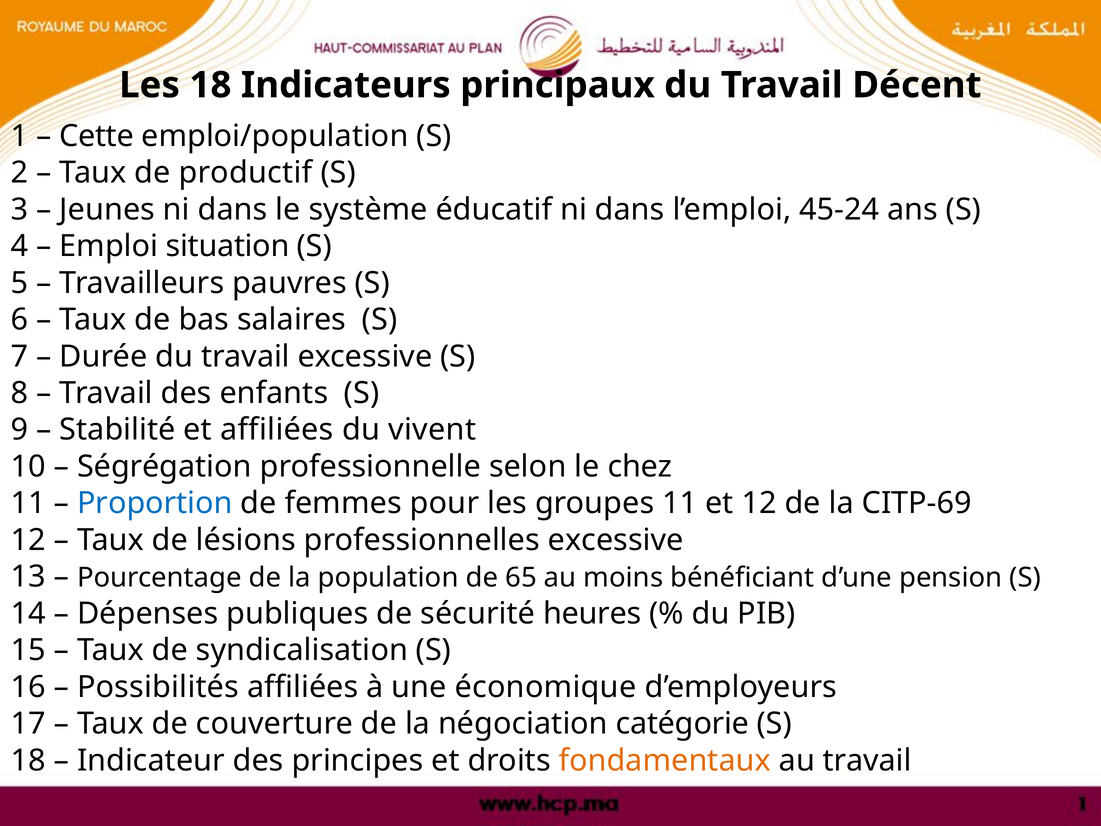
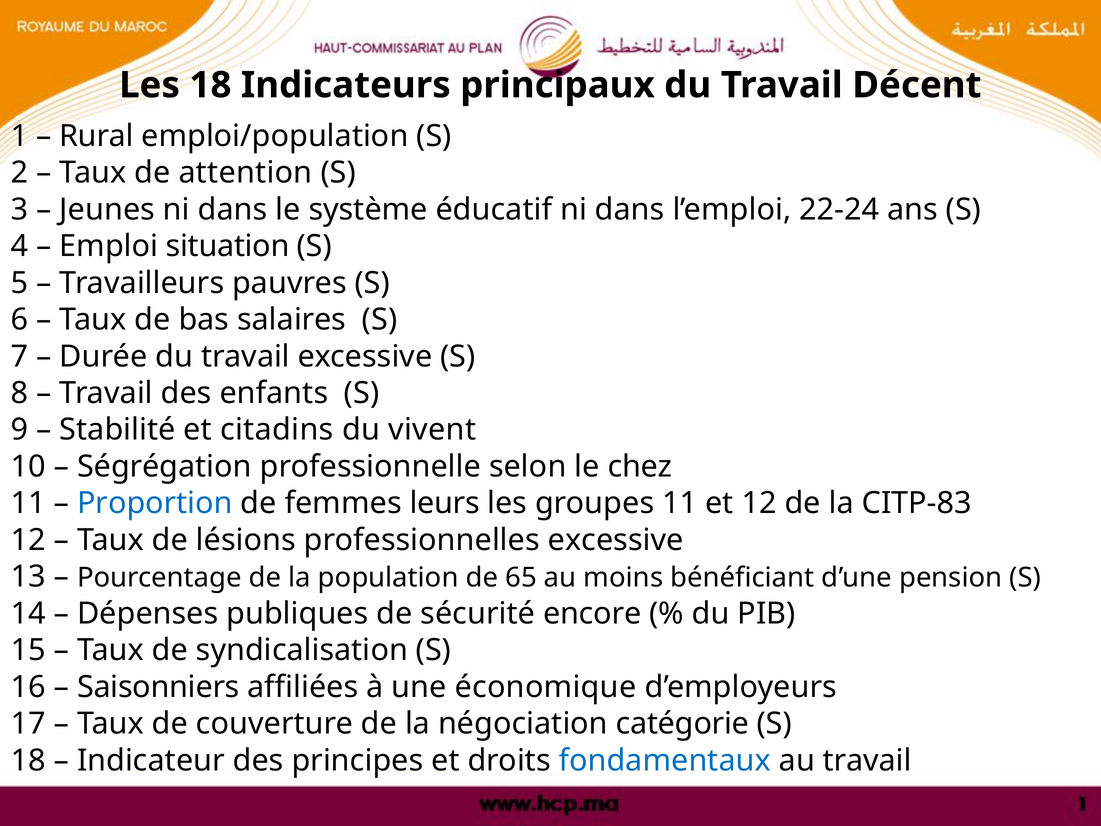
Cette: Cette -> Rural
productif: productif -> attention
45-24: 45-24 -> 22-24
et affiliées: affiliées -> citadins
pour: pour -> leurs
CITP-69: CITP-69 -> CITP-83
heures: heures -> encore
Possibilités: Possibilités -> Saisonniers
fondamentaux colour: orange -> blue
